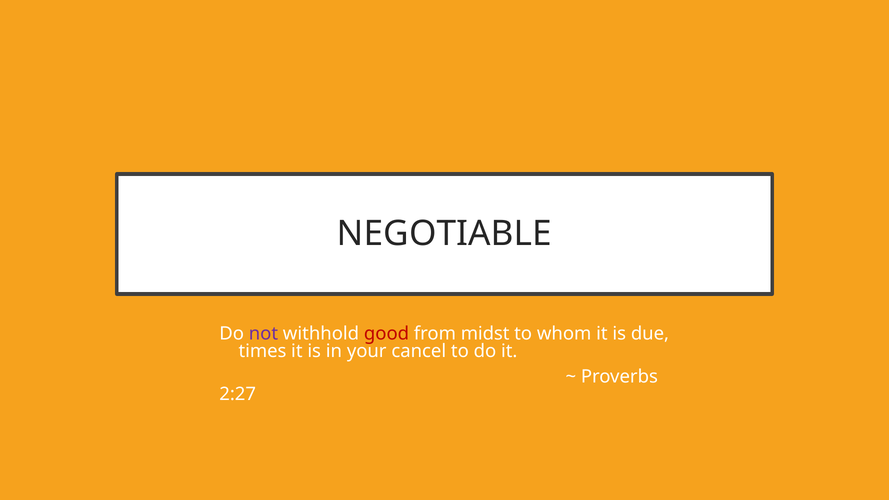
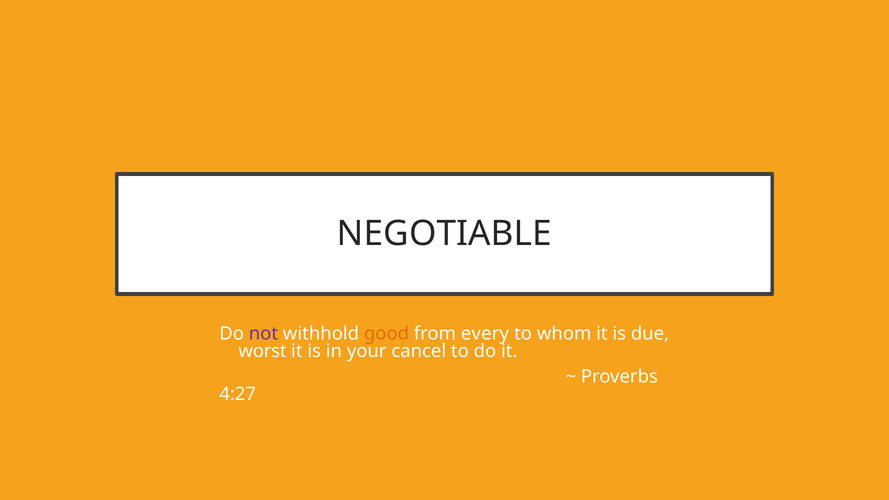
good colour: red -> orange
midst: midst -> every
times: times -> worst
2:27: 2:27 -> 4:27
